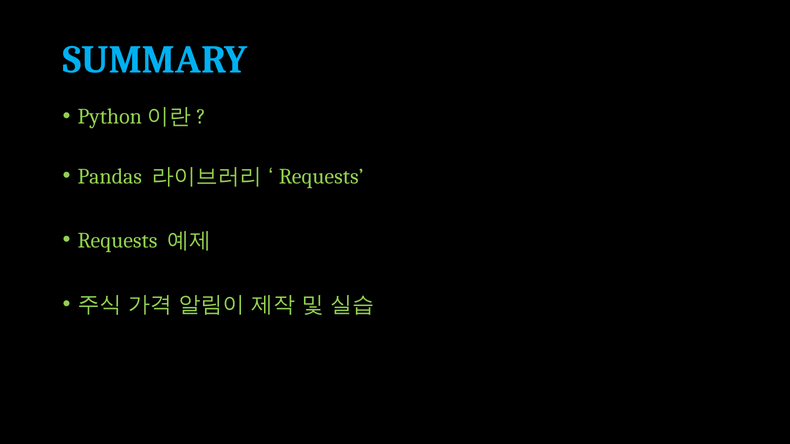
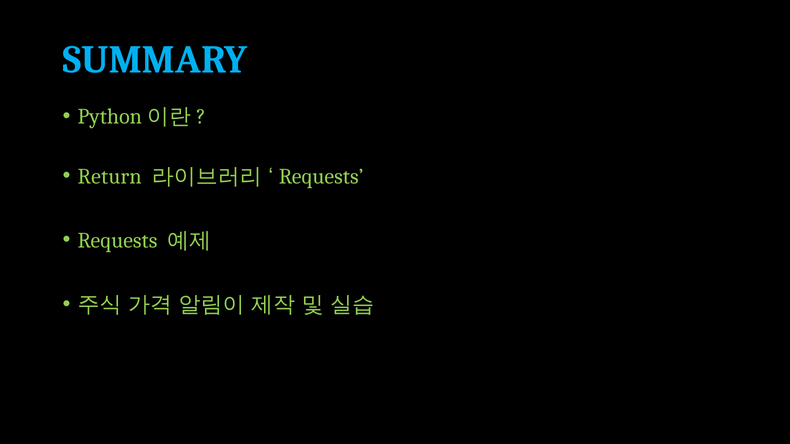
Pandas: Pandas -> Return
